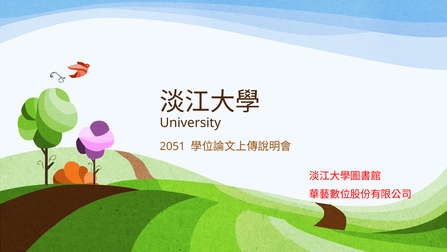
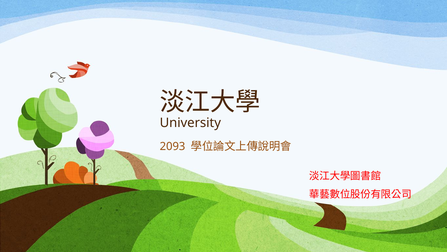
2051: 2051 -> 2093
